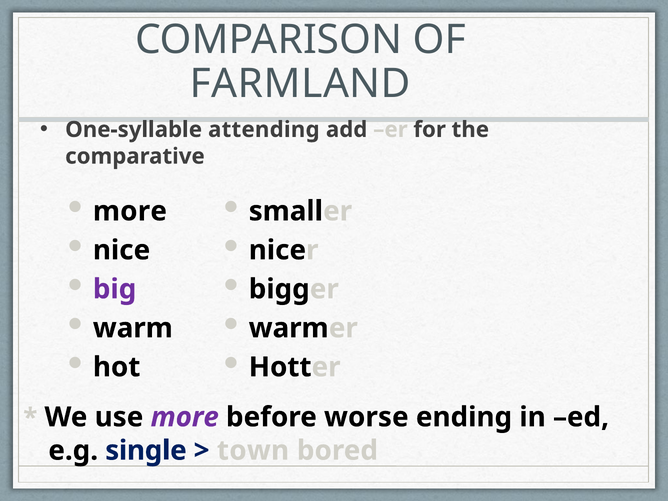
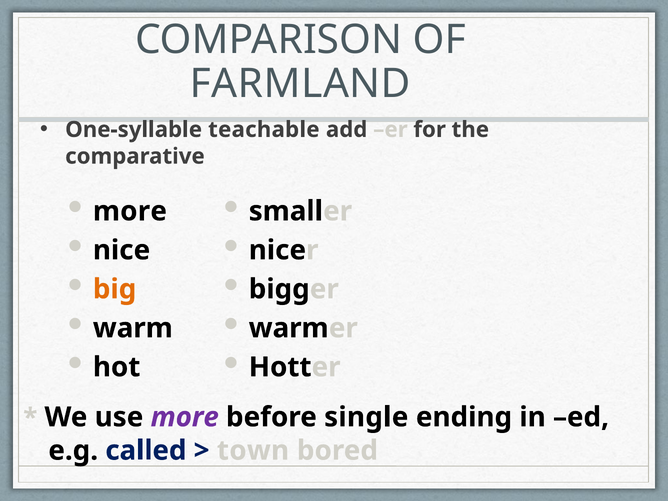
attending: attending -> teachable
big colour: purple -> orange
worse: worse -> single
single: single -> called
